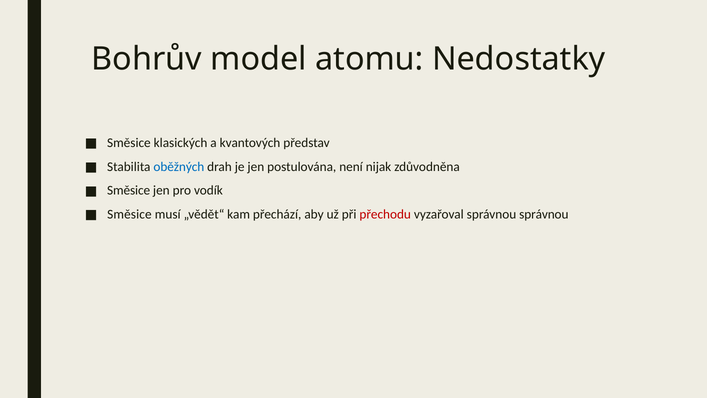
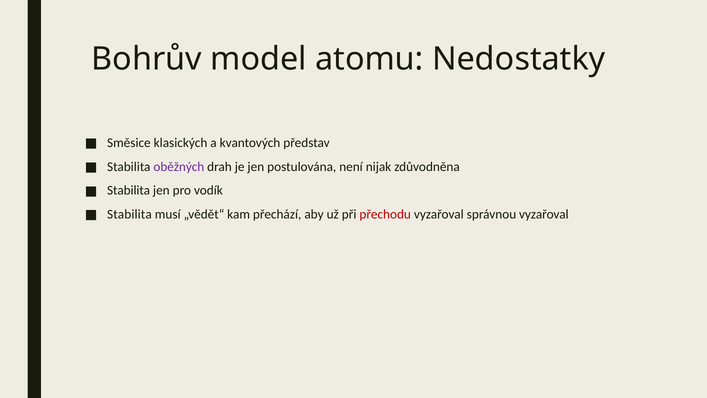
oběžných colour: blue -> purple
Směsice at (129, 190): Směsice -> Stabilita
Směsice at (129, 214): Směsice -> Stabilita
správnou správnou: správnou -> vyzařoval
